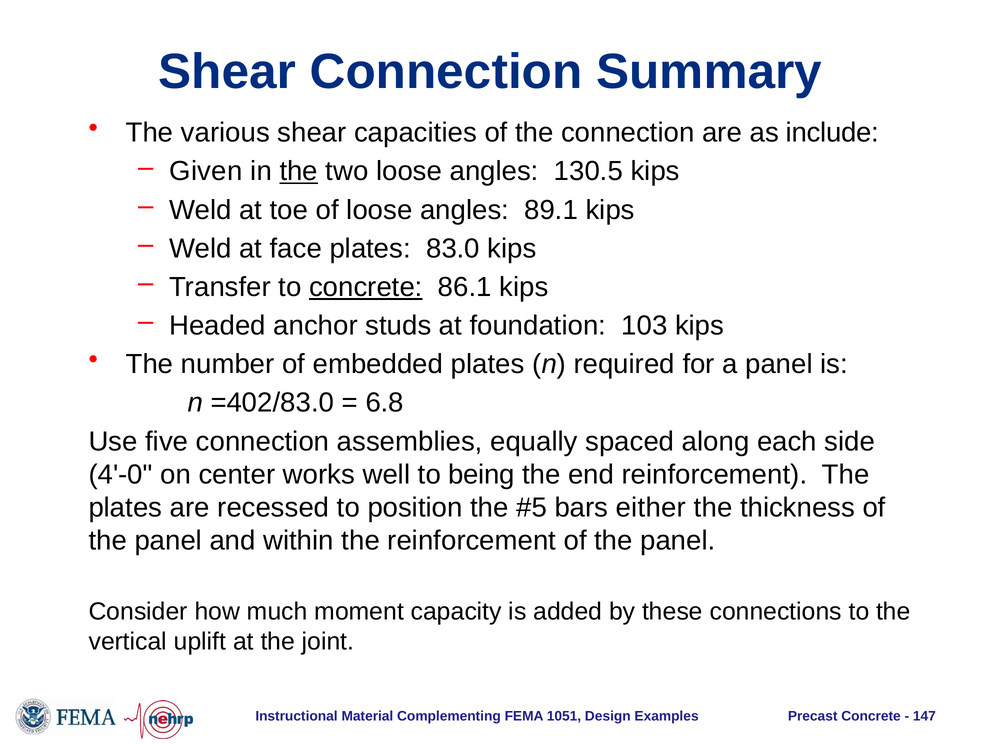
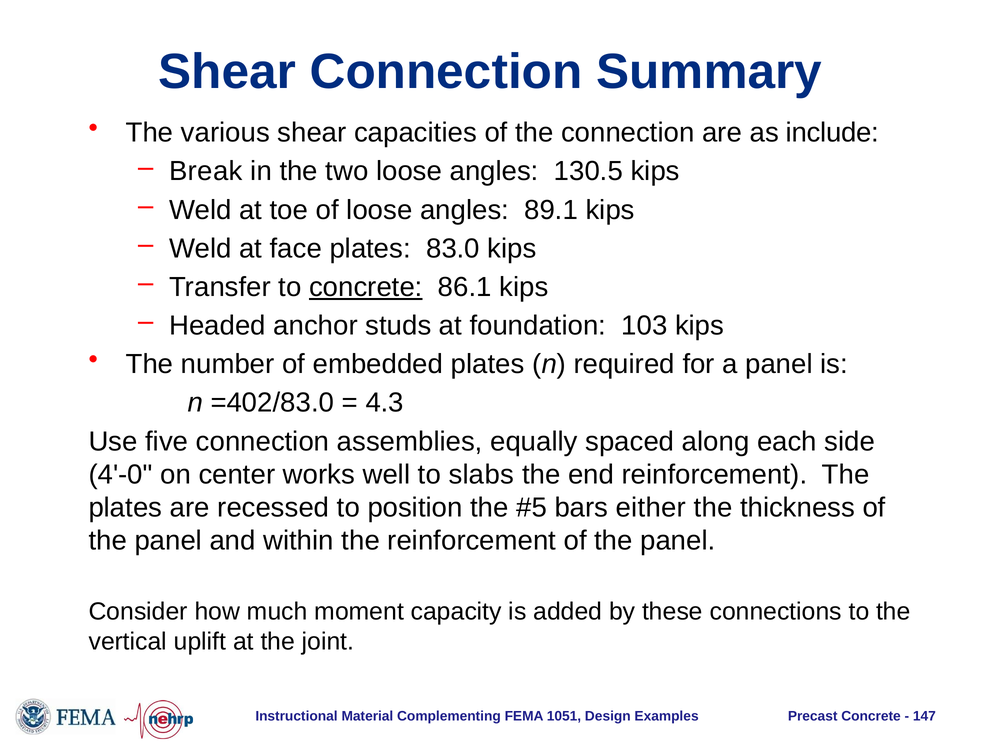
Given: Given -> Break
the at (299, 171) underline: present -> none
6.8: 6.8 -> 4.3
being: being -> slabs
